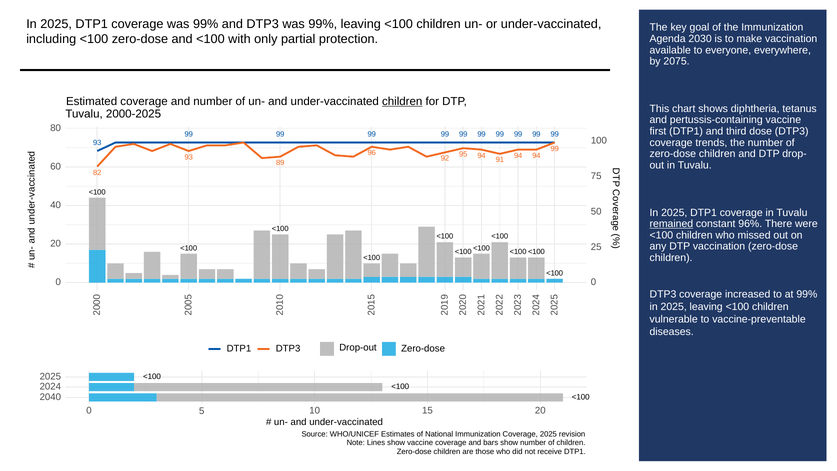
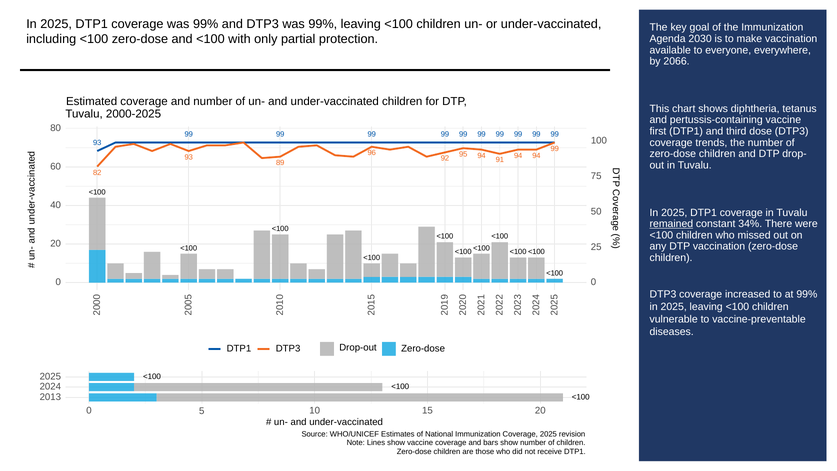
2075: 2075 -> 2066
children at (402, 101) underline: present -> none
96%: 96% -> 34%
2040: 2040 -> 2013
